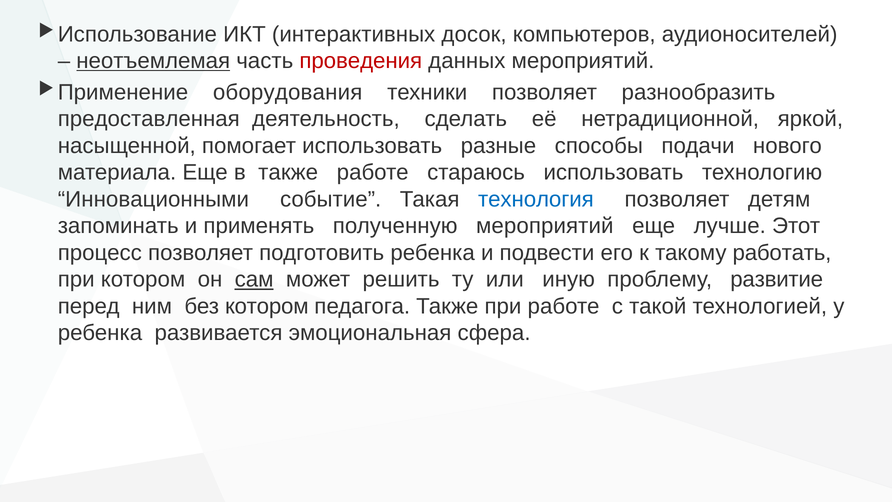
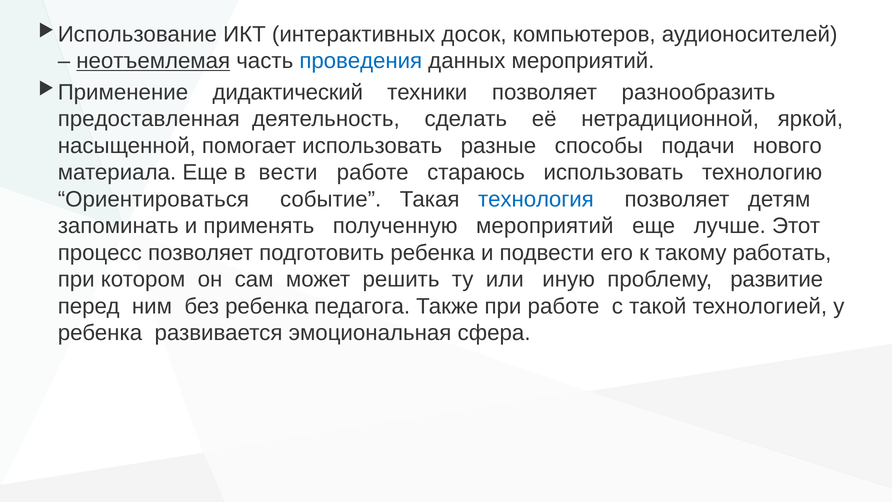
проведения colour: red -> blue
оборудования: оборудования -> дидактический
в также: также -> вести
Инновационными: Инновационными -> Ориентироваться
сам underline: present -> none
без котором: котором -> ребенка
